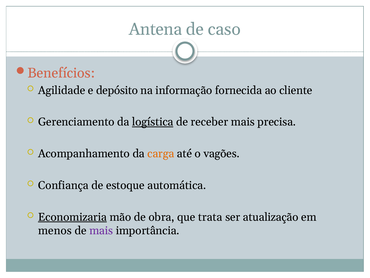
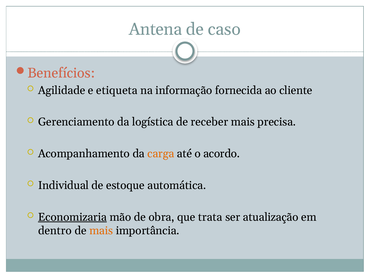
depósito: depósito -> etiqueta
logística underline: present -> none
vagões: vagões -> acordo
Confiança: Confiança -> Individual
menos: menos -> dentro
mais at (101, 230) colour: purple -> orange
